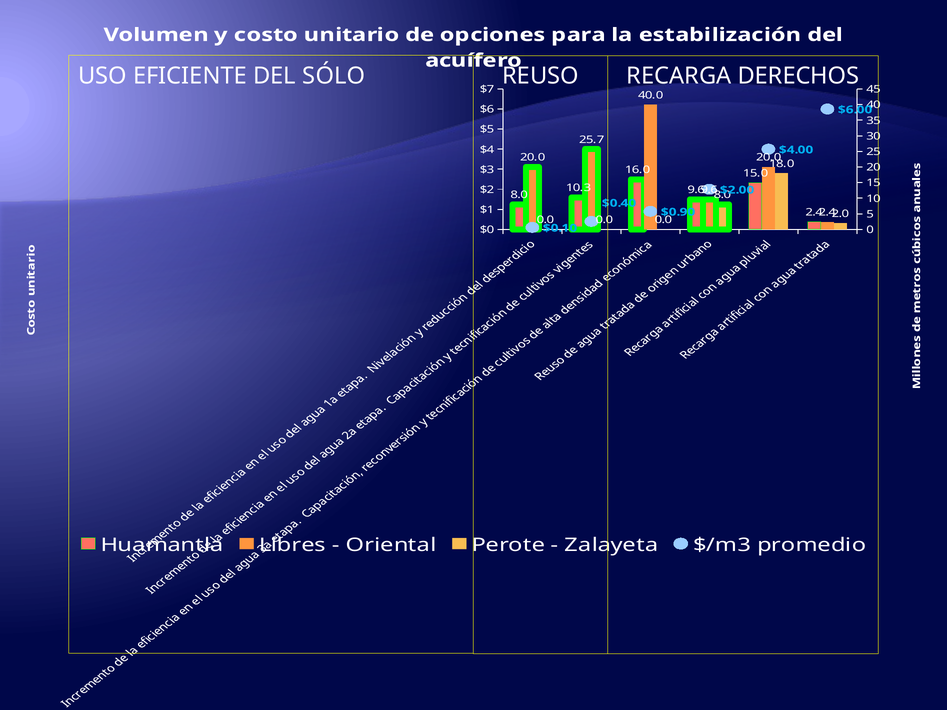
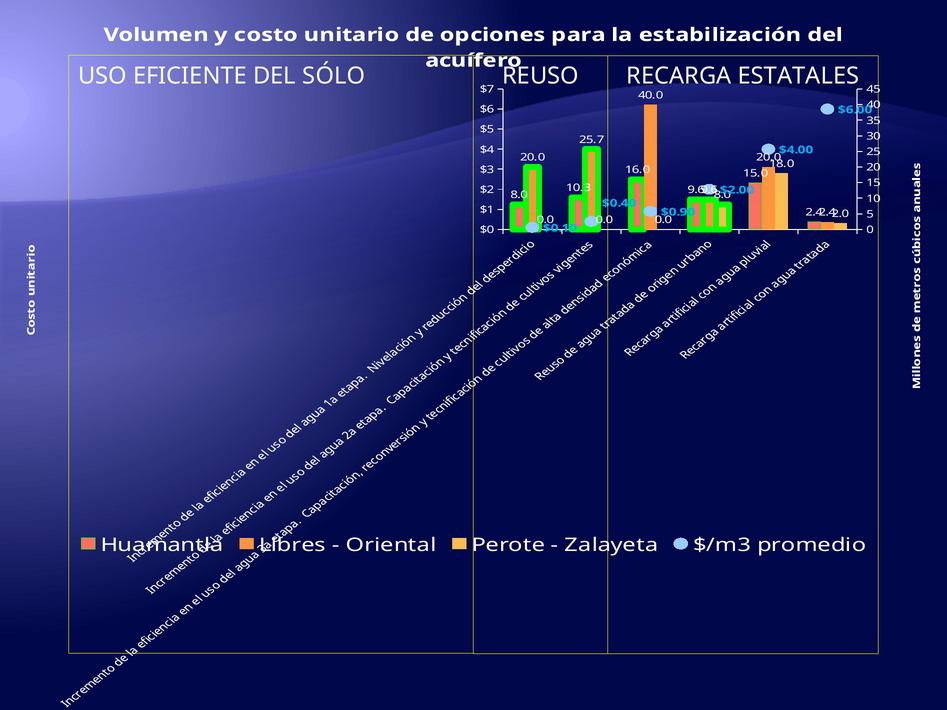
DERECHOS: DERECHOS -> ESTATALES
